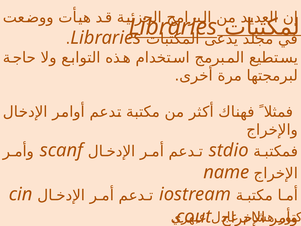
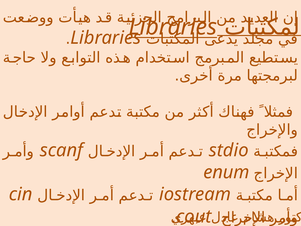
name: name -> enum
